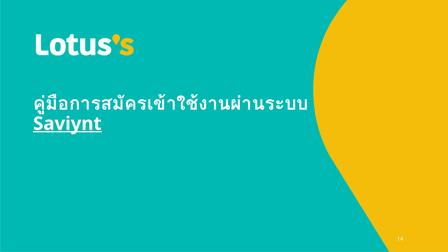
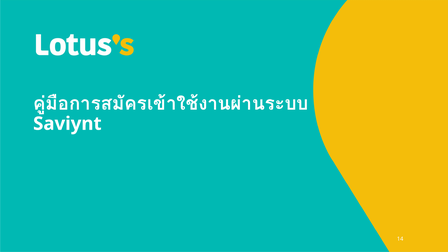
Saviynt underline: present -> none
